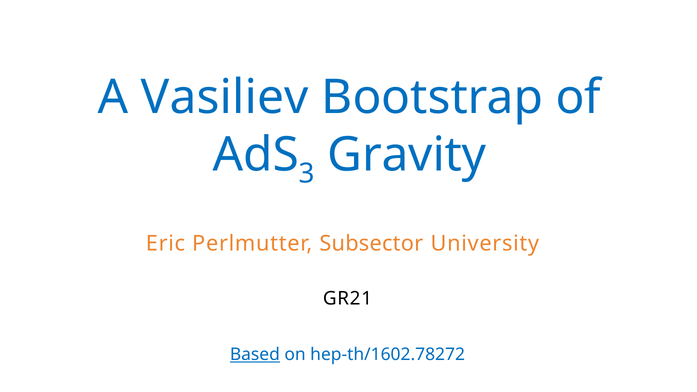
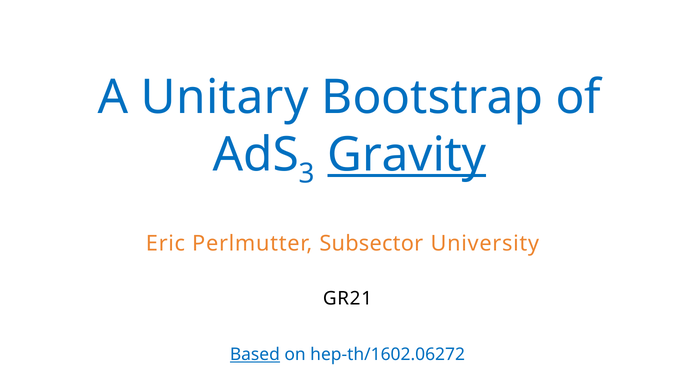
Vasiliev: Vasiliev -> Unitary
Gravity underline: none -> present
hep-th/1602.78272: hep-th/1602.78272 -> hep-th/1602.06272
